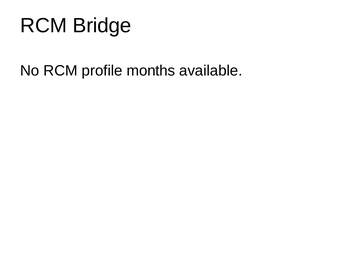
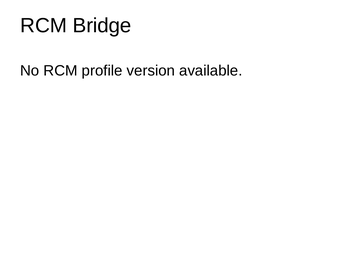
months: months -> version
